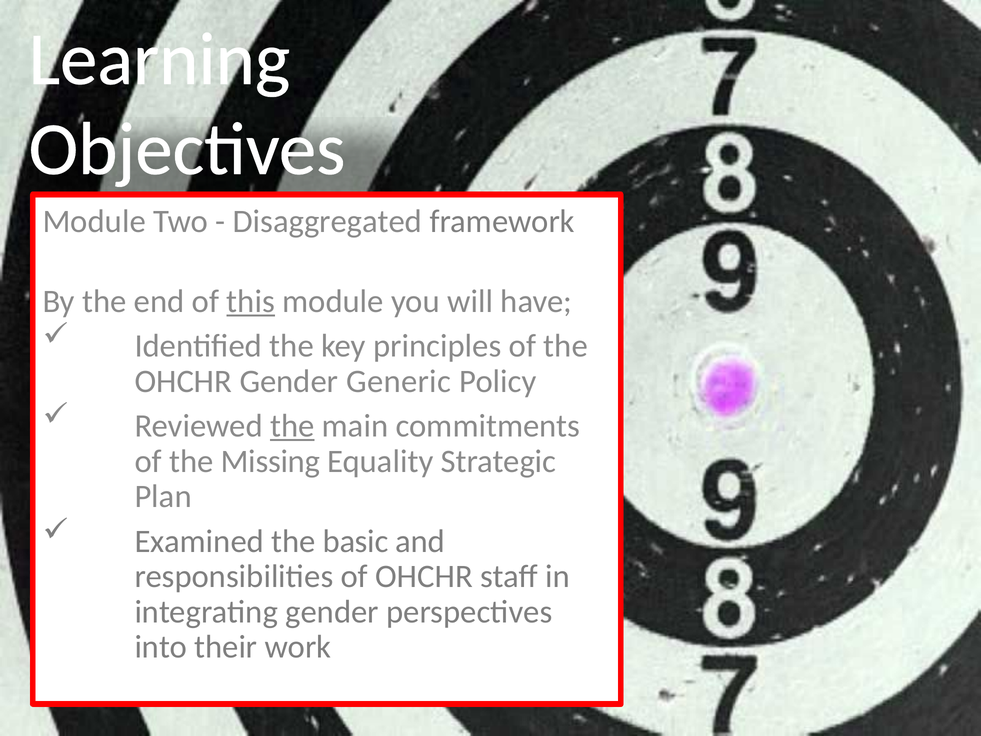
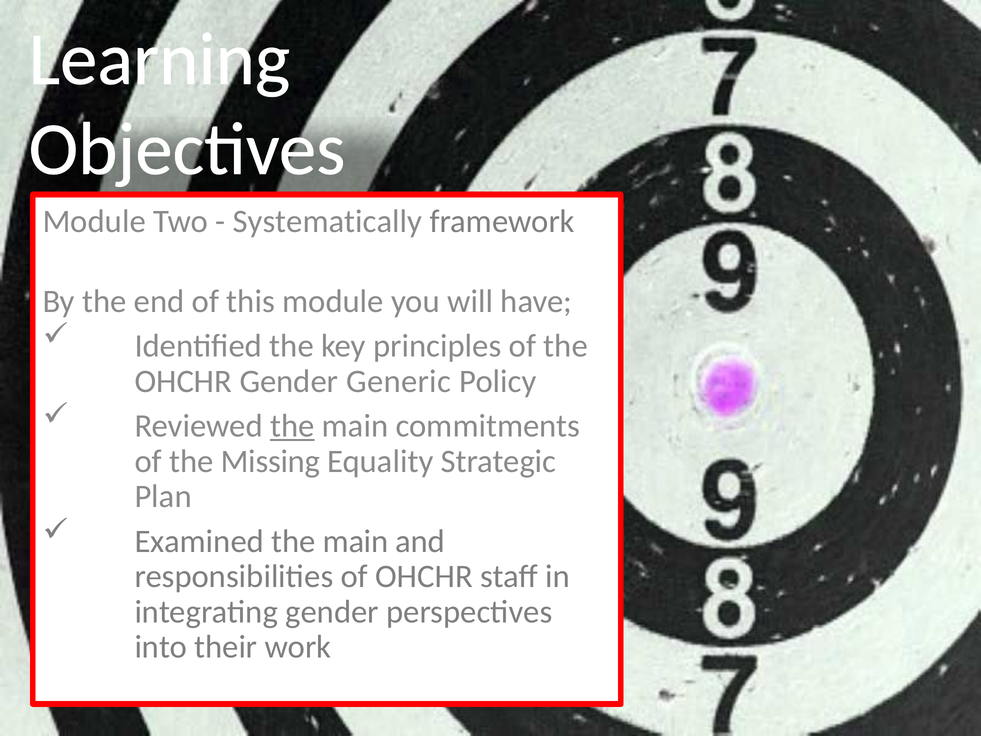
Disaggregated: Disaggregated -> Systematically
this underline: present -> none
Examined the basic: basic -> main
